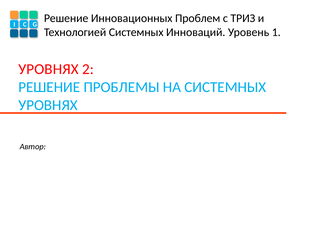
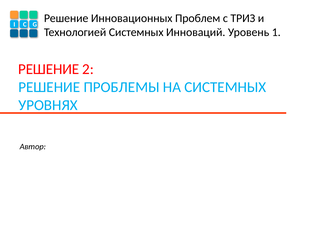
УРОВНЯХ at (48, 69): УРОВНЯХ -> РЕШЕНИЕ
